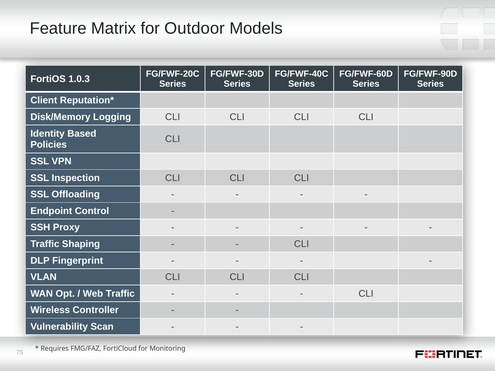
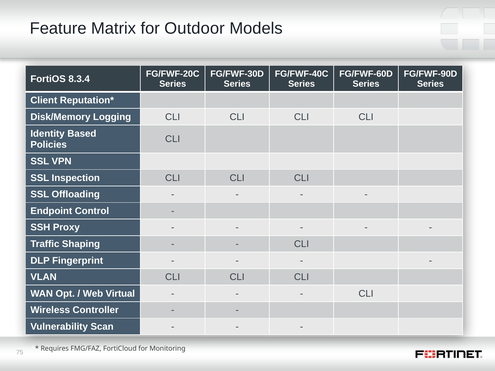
1.0.3: 1.0.3 -> 8.3.4
Web Traffic: Traffic -> Virtual
